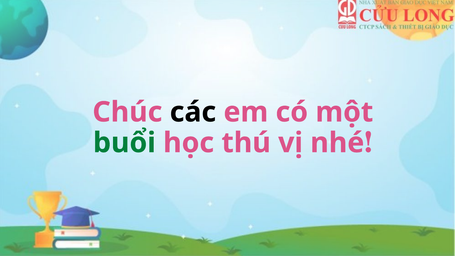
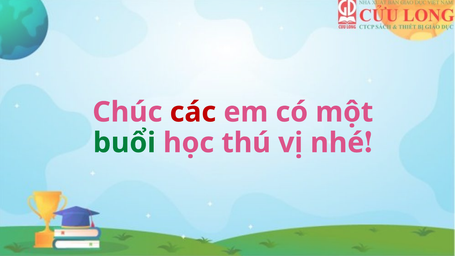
các colour: black -> red
